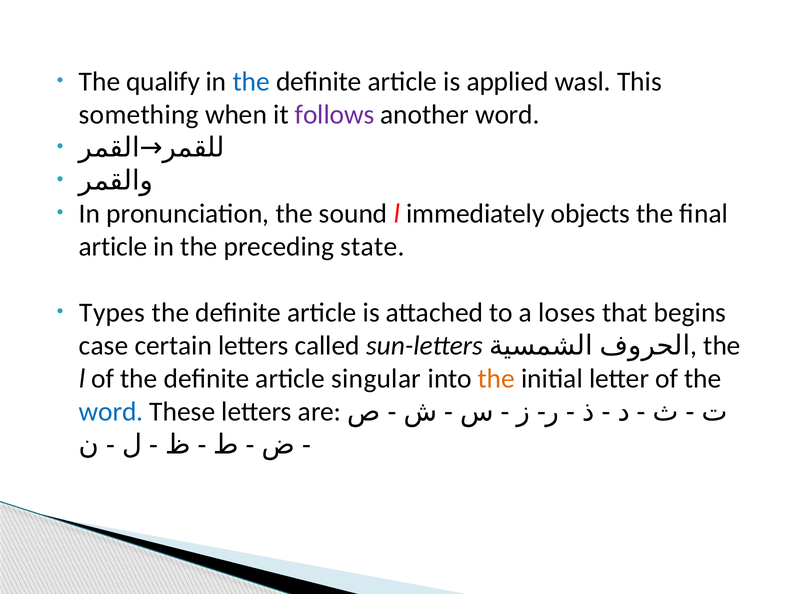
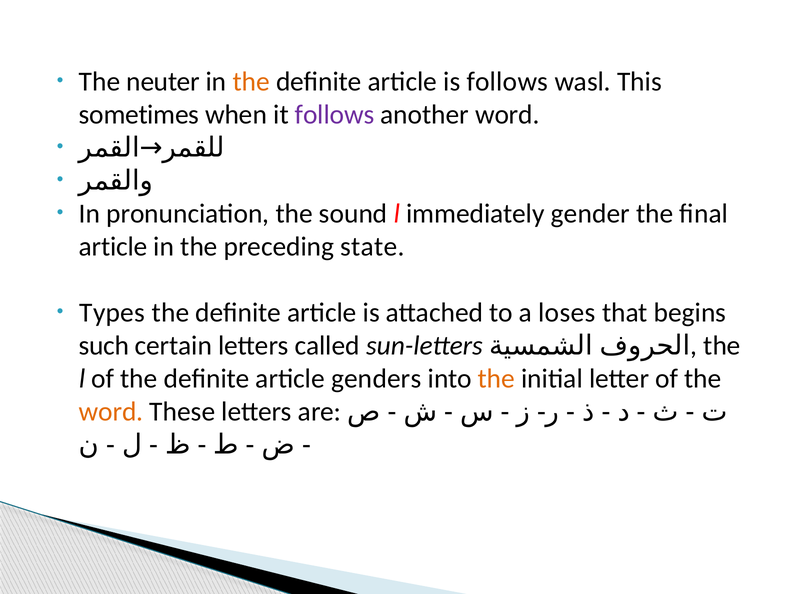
qualify: qualify -> neuter
the at (251, 82) colour: blue -> orange
is applied: applied -> follows
something: something -> sometimes
objects: objects -> gender
case: case -> such
singular: singular -> genders
word at (111, 411) colour: blue -> orange
